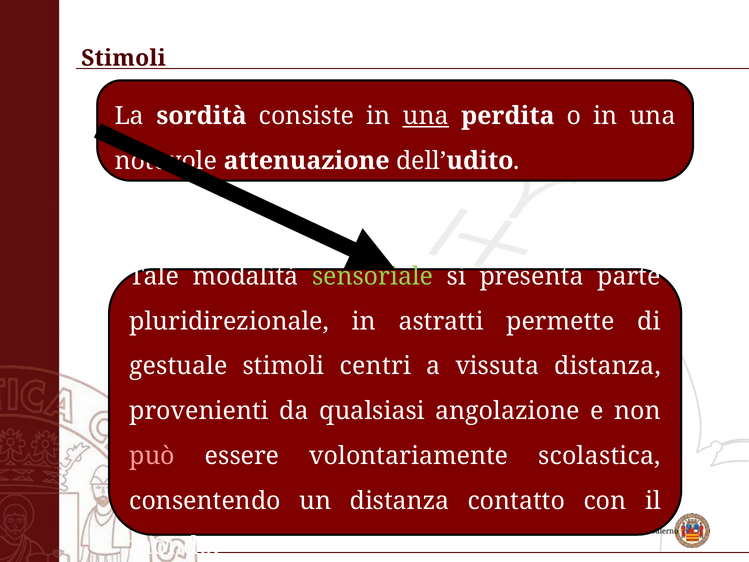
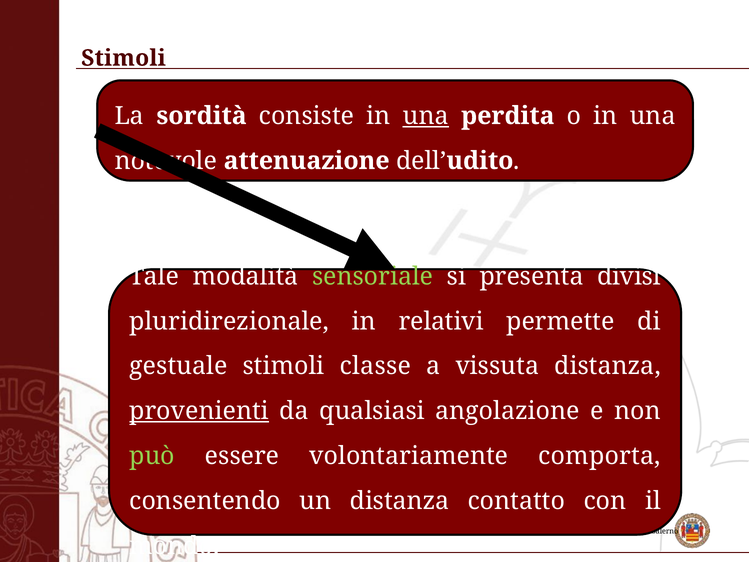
parte: parte -> divisi
astratti: astratti -> relativi
centri: centri -> classe
provenienti underline: none -> present
può colour: pink -> light green
scolastica: scolastica -> comporta
